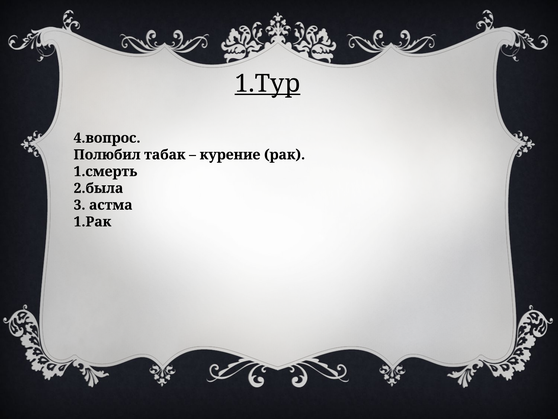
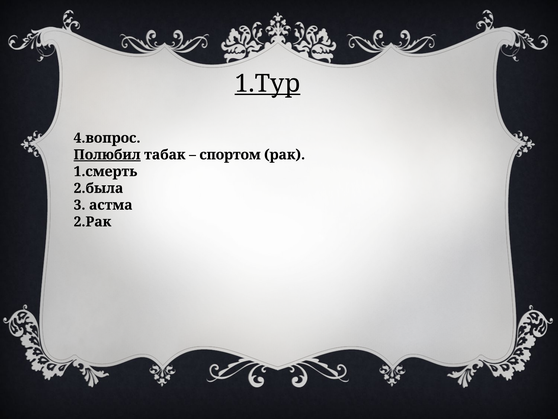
Полюбил underline: none -> present
курение: курение -> спортом
1.Рак: 1.Рак -> 2.Рак
